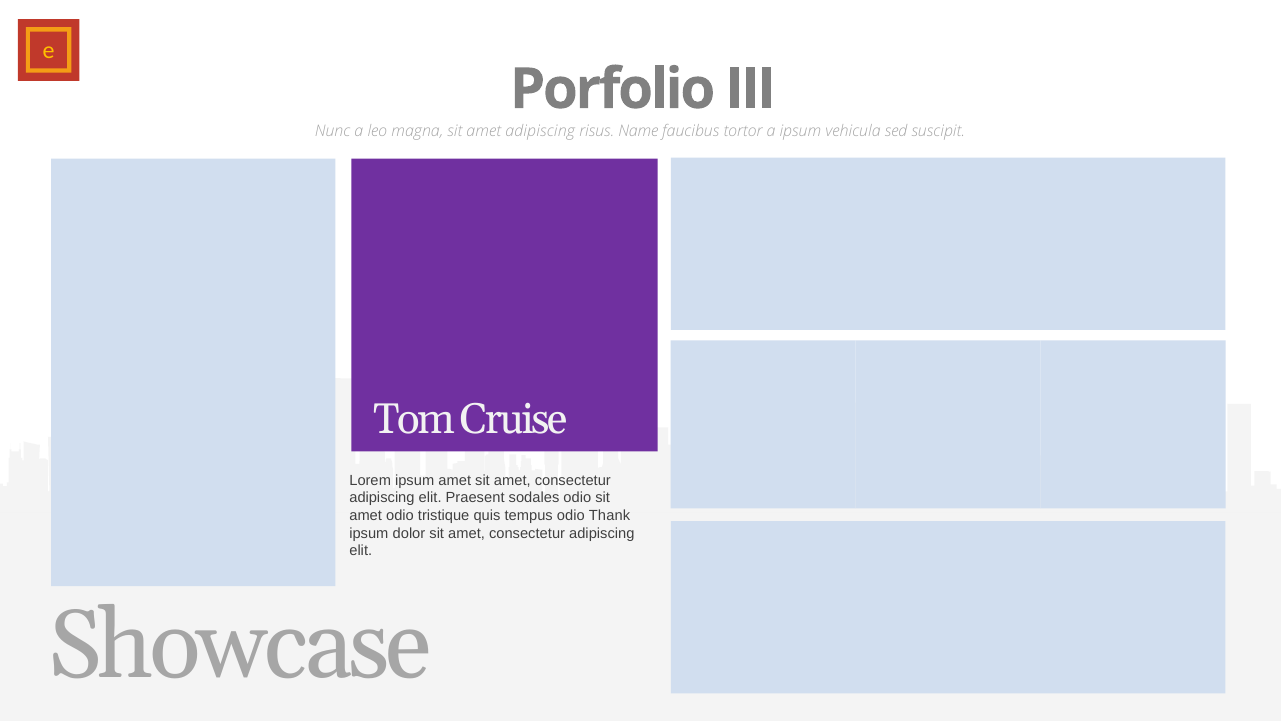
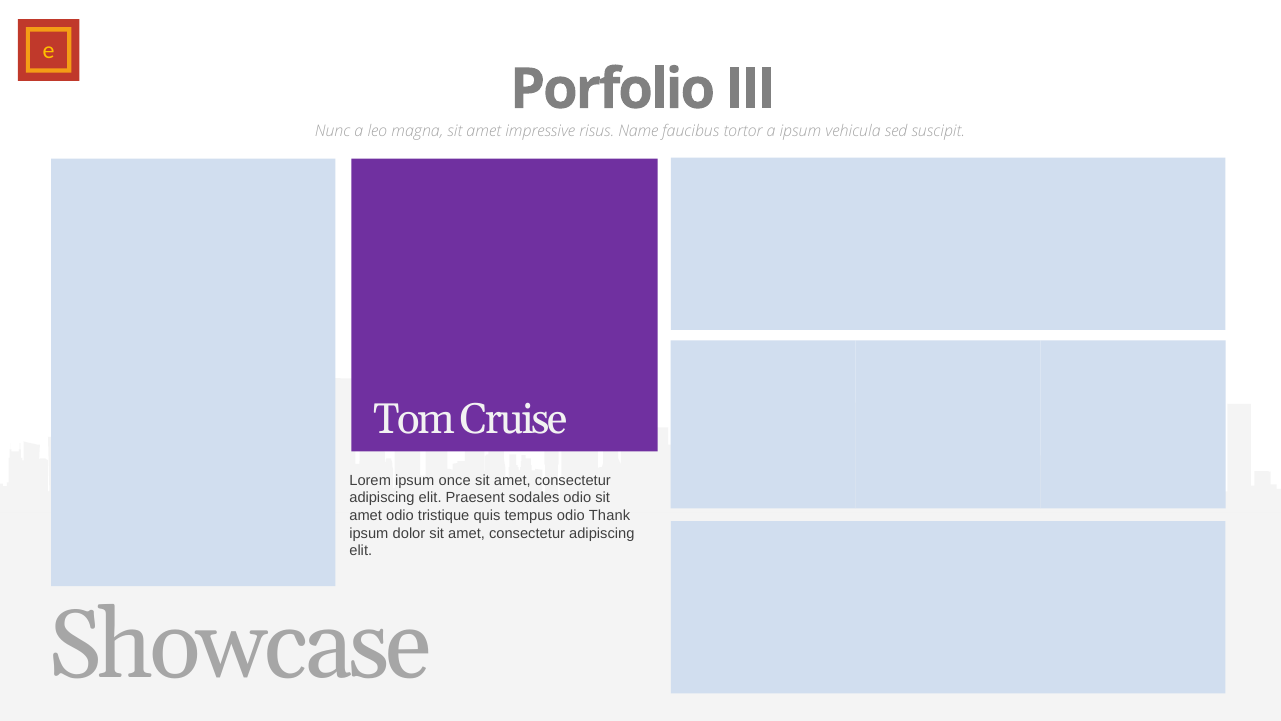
amet adipiscing: adipiscing -> impressive
ipsum amet: amet -> once
